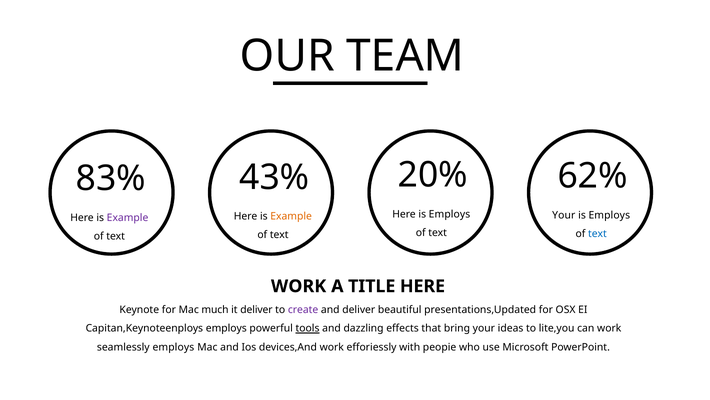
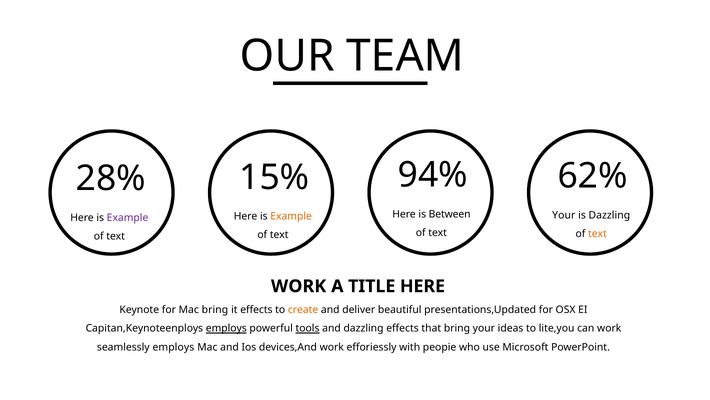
20%: 20% -> 94%
43%: 43% -> 15%
83%: 83% -> 28%
Here is Employs: Employs -> Between
Employs at (609, 215): Employs -> Dazzling
text at (597, 233) colour: blue -> orange
Mac much: much -> bring
it deliver: deliver -> effects
create colour: purple -> orange
employs at (226, 328) underline: none -> present
